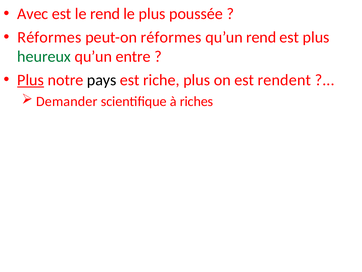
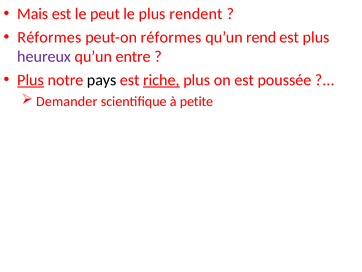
Avec: Avec -> Mais
le rend: rend -> peut
poussée: poussée -> rendent
heureux colour: green -> purple
riche underline: none -> present
rendent: rendent -> poussée
riches: riches -> petite
